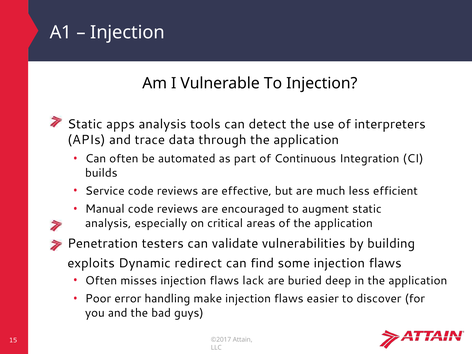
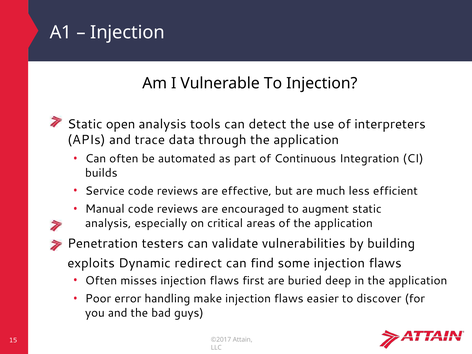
apps: apps -> open
lack: lack -> first
